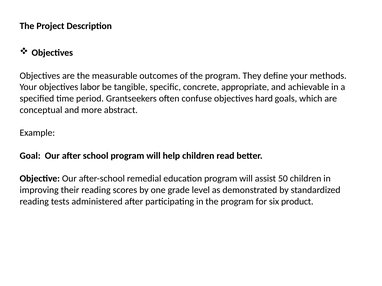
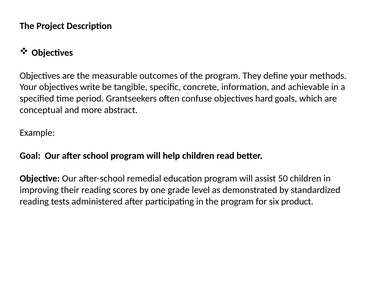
labor: labor -> write
appropriate: appropriate -> information
